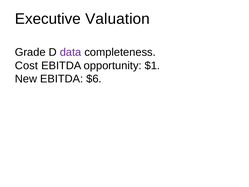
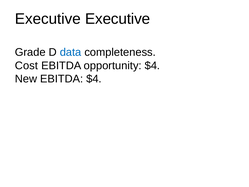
Executive Valuation: Valuation -> Executive
data colour: purple -> blue
opportunity $1: $1 -> $4
EBITDA $6: $6 -> $4
